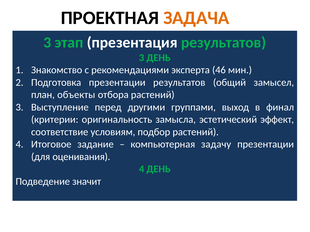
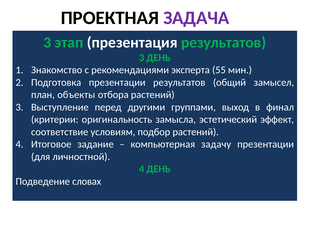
ЗАДАЧА colour: orange -> purple
46: 46 -> 55
оценивания: оценивания -> личностной
значит: значит -> словах
